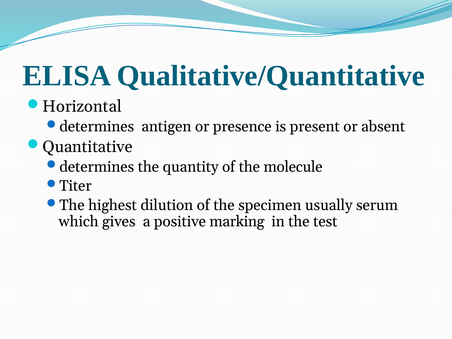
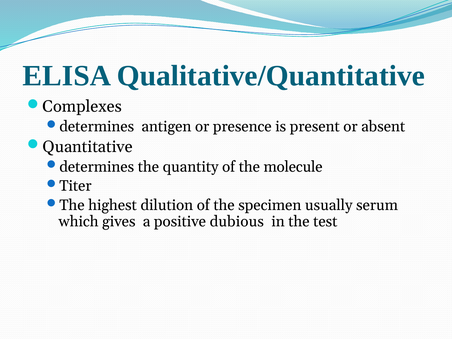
Horizontal: Horizontal -> Complexes
marking: marking -> dubious
